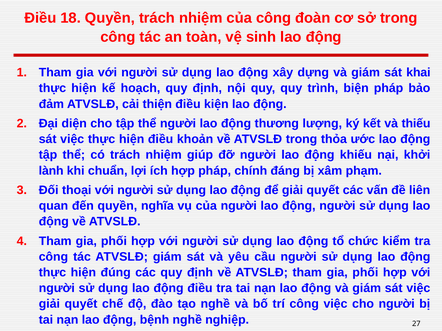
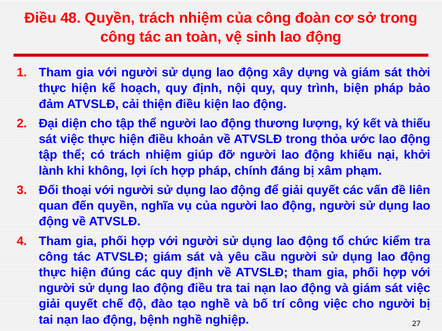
18: 18 -> 48
khai: khai -> thời
chuẩn: chuẩn -> không
